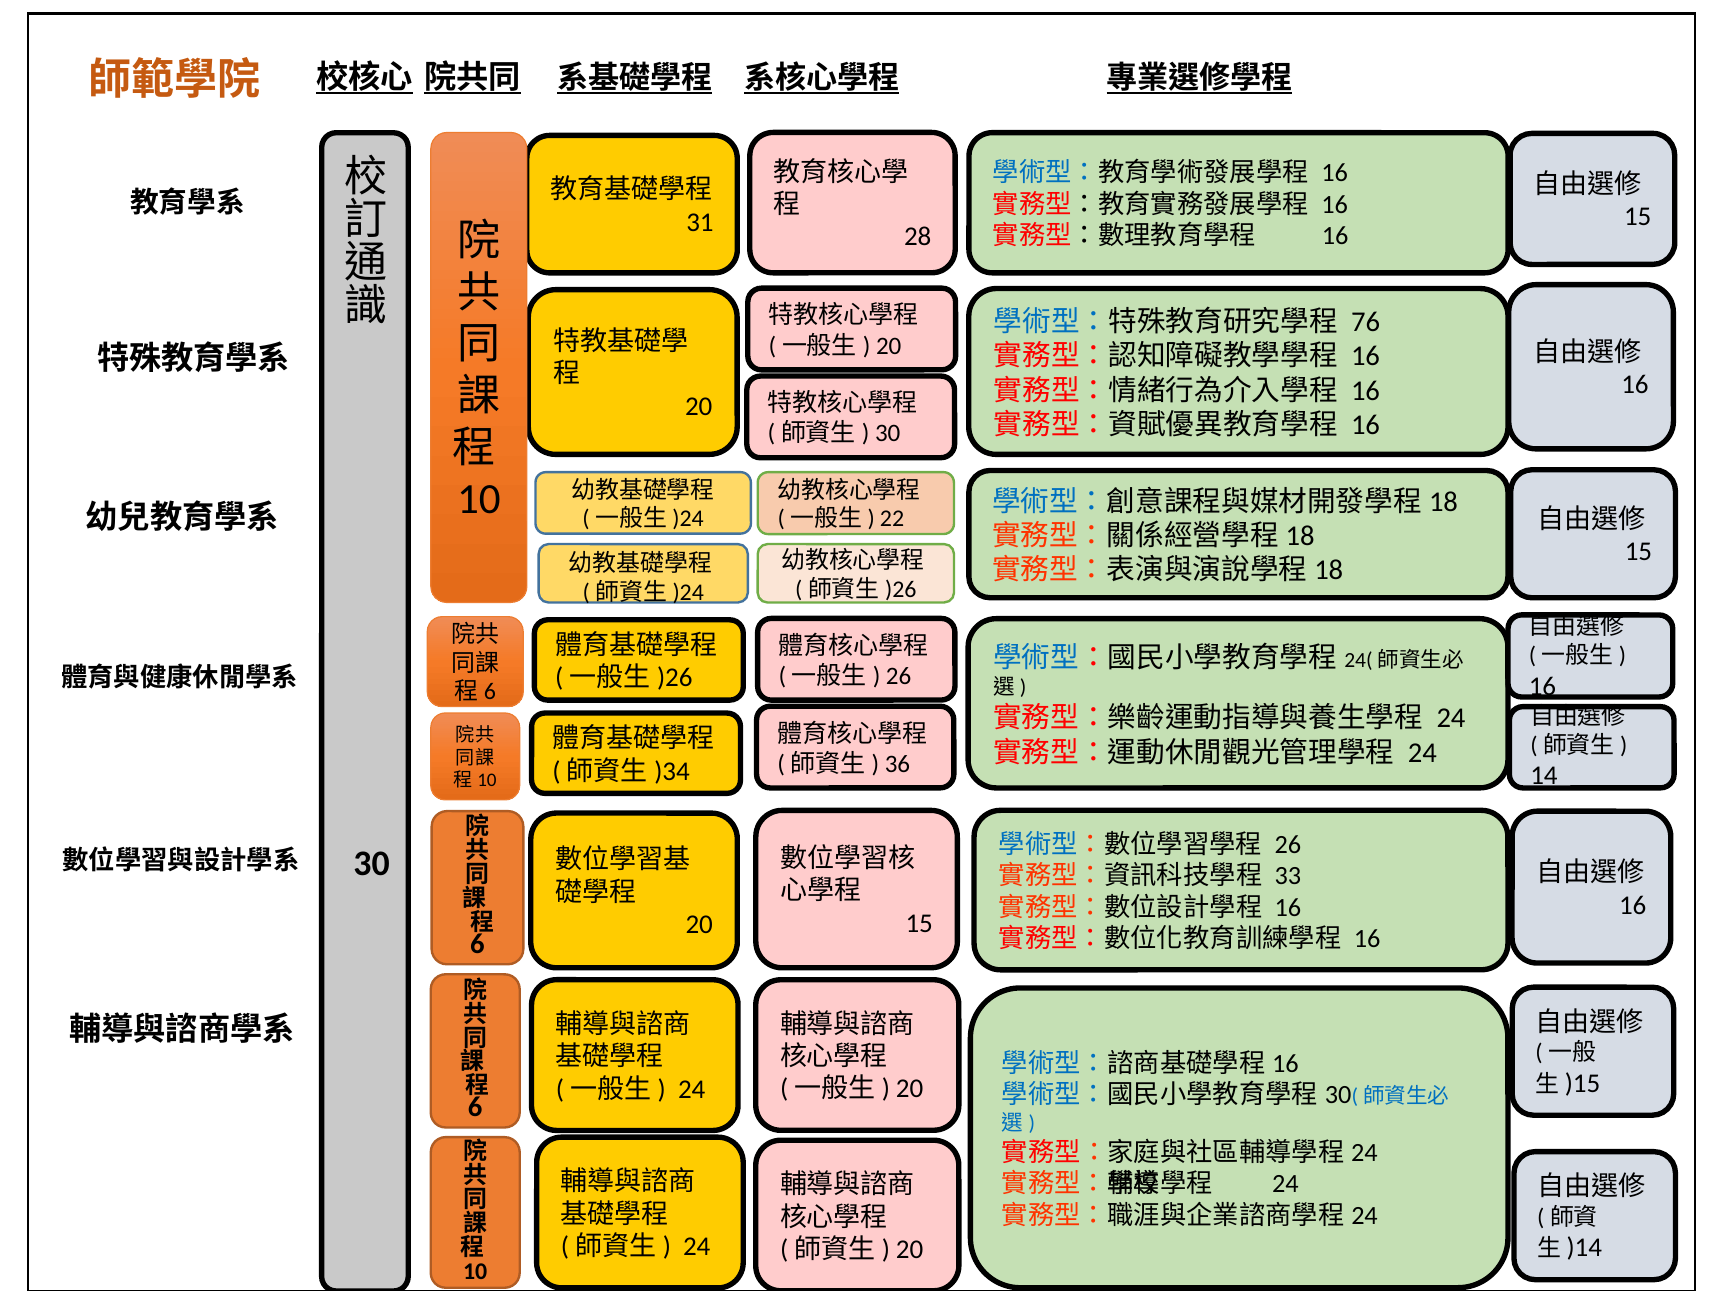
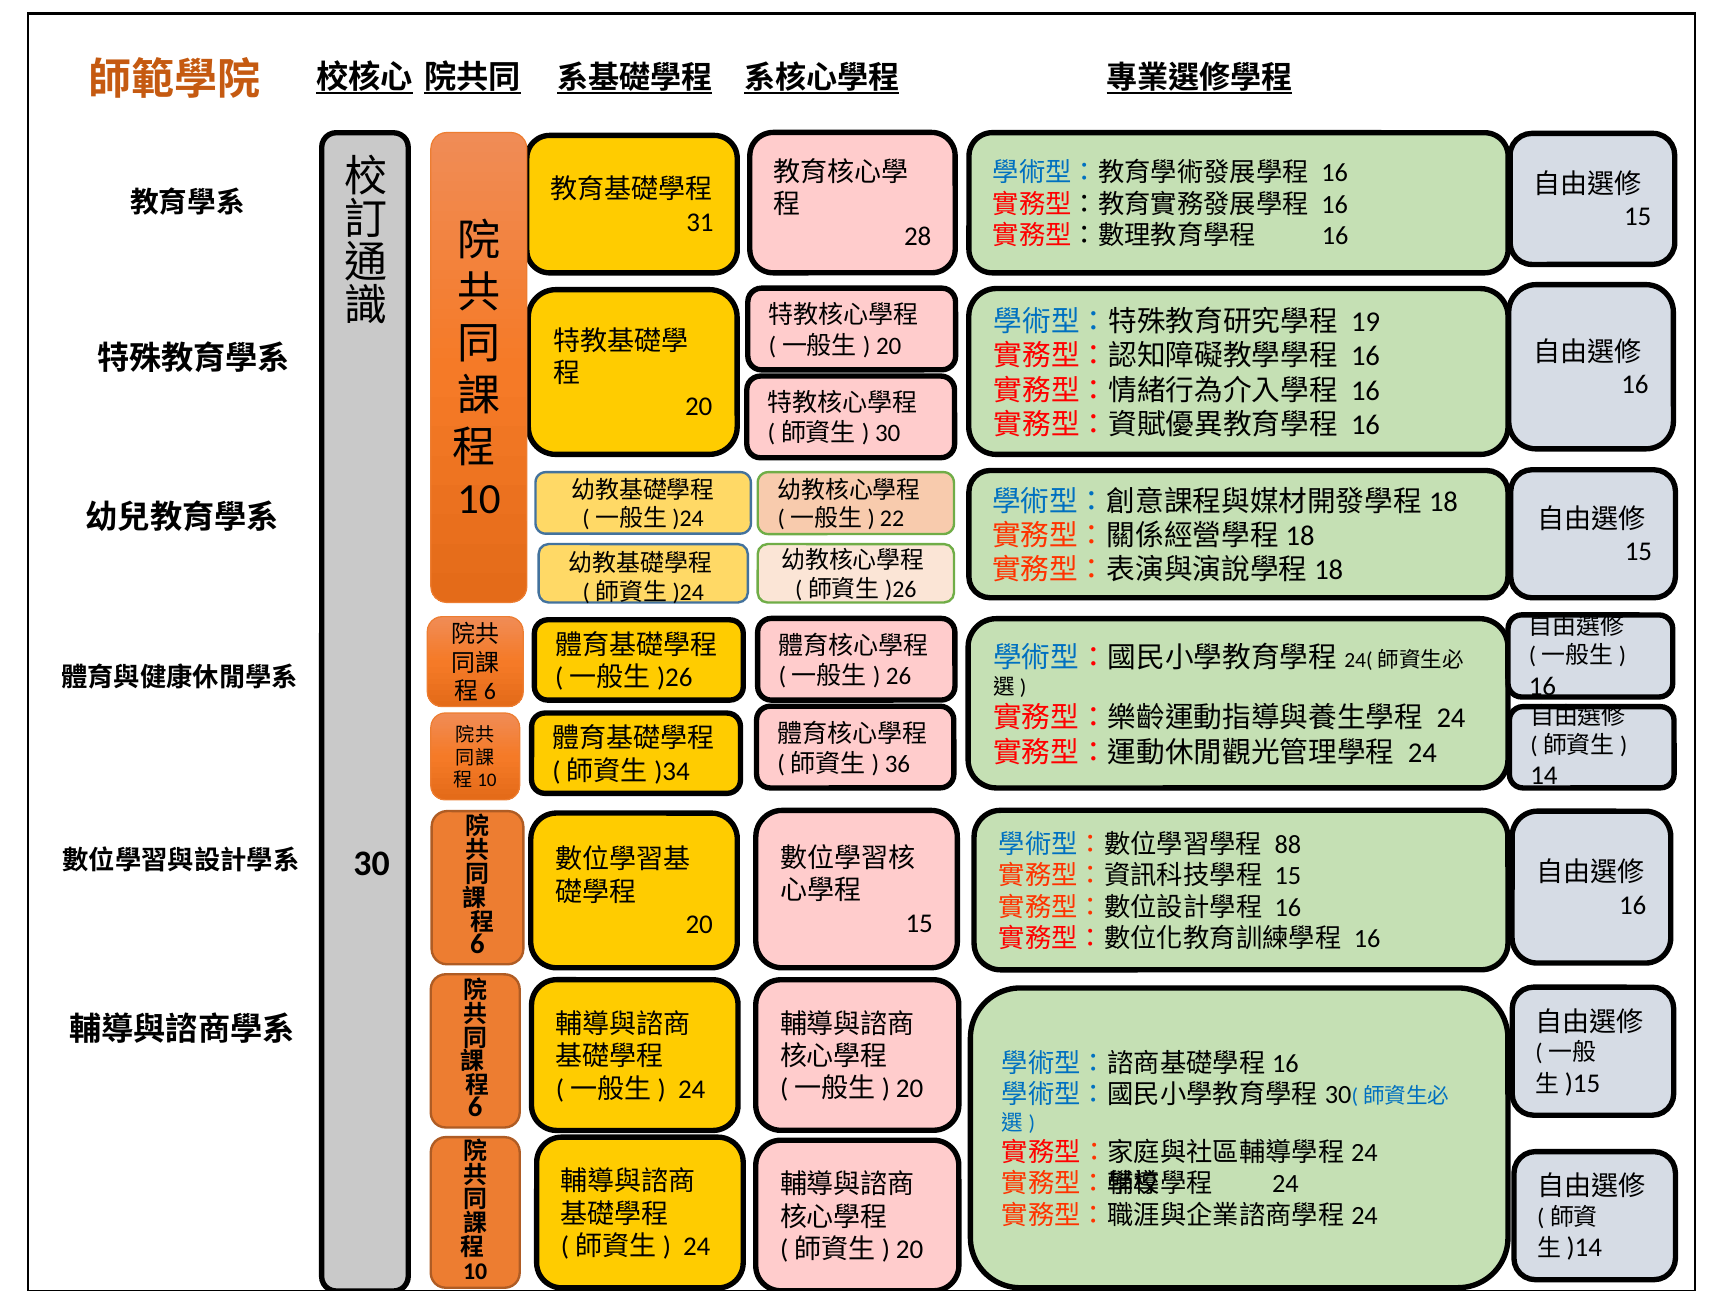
76: 76 -> 19
26 at (1288, 844): 26 -> 88
33 at (1288, 876): 33 -> 15
